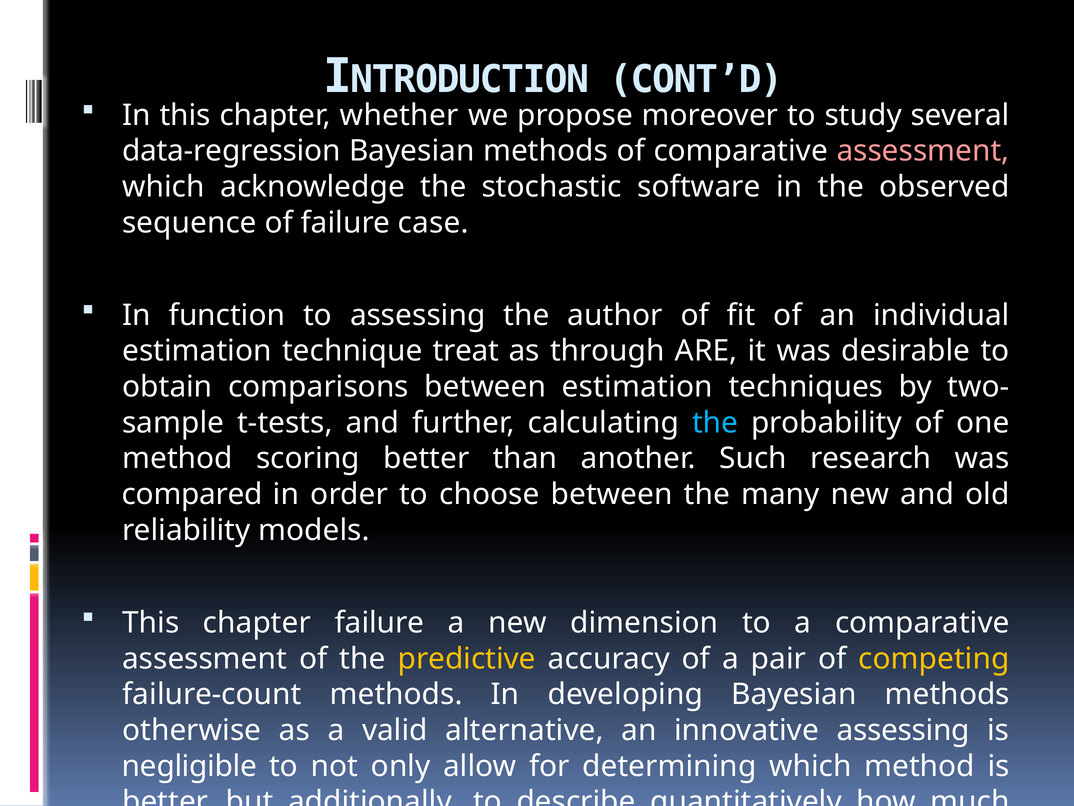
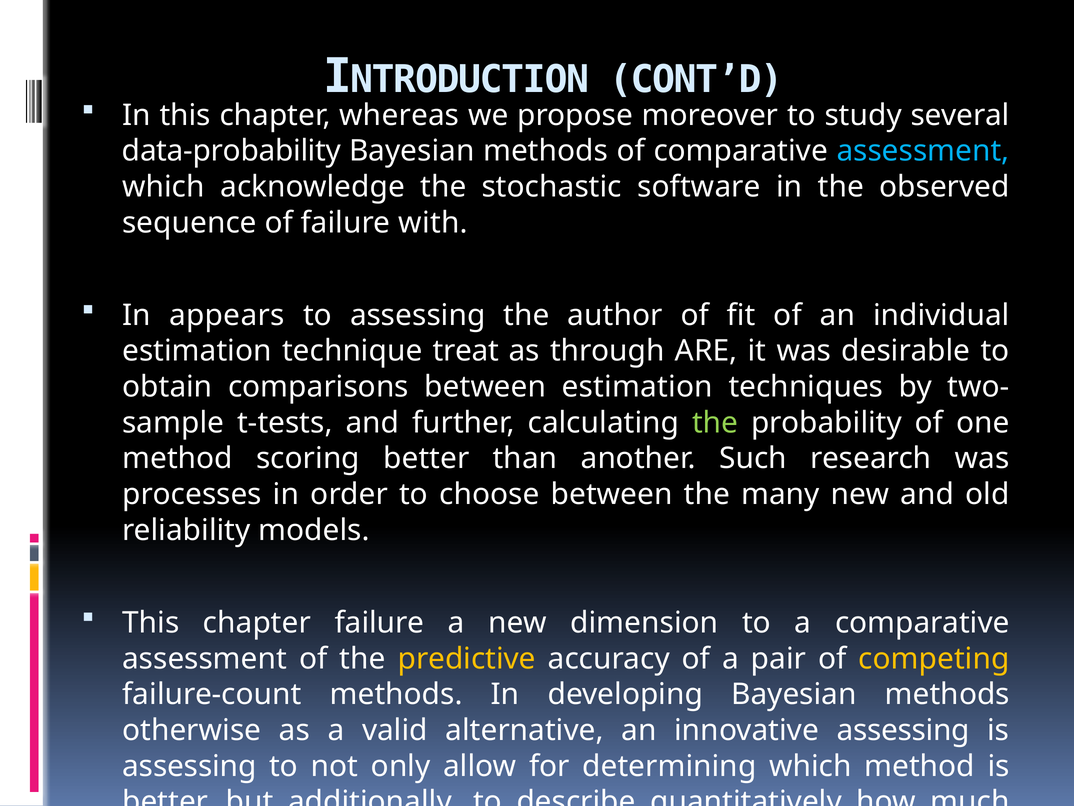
whether: whether -> whereas
data-regression: data-regression -> data-probability
assessment at (923, 151) colour: pink -> light blue
case: case -> with
function: function -> appears
the at (715, 422) colour: light blue -> light green
compared: compared -> processes
negligible at (189, 766): negligible -> assessing
